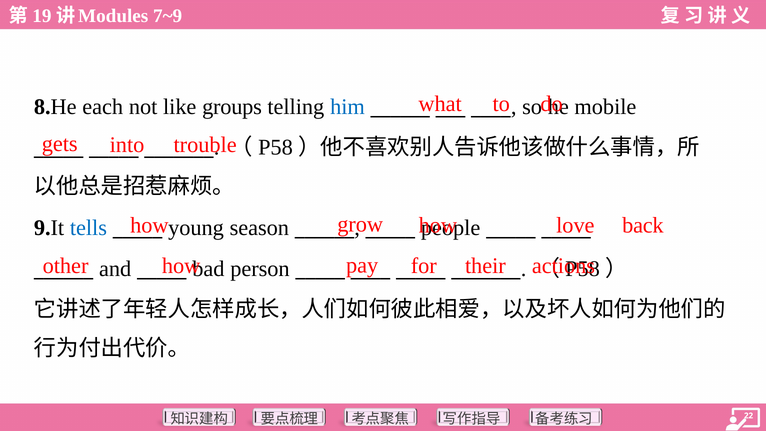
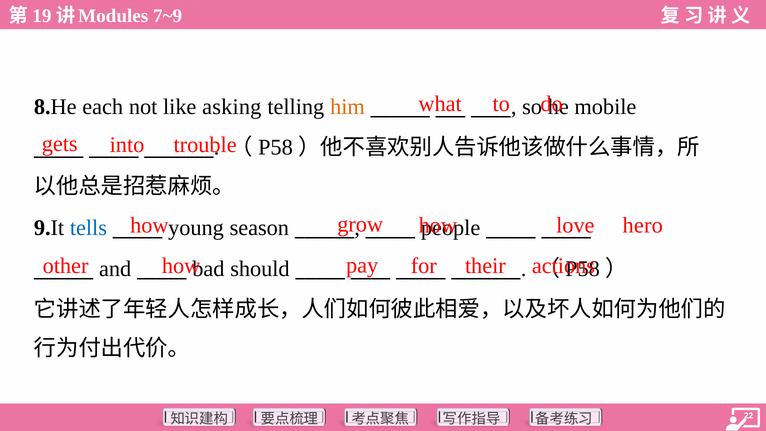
groups: groups -> asking
him colour: blue -> orange
back: back -> hero
person: person -> should
